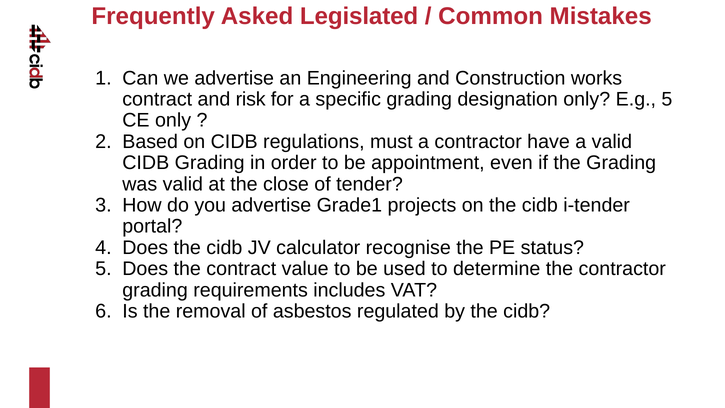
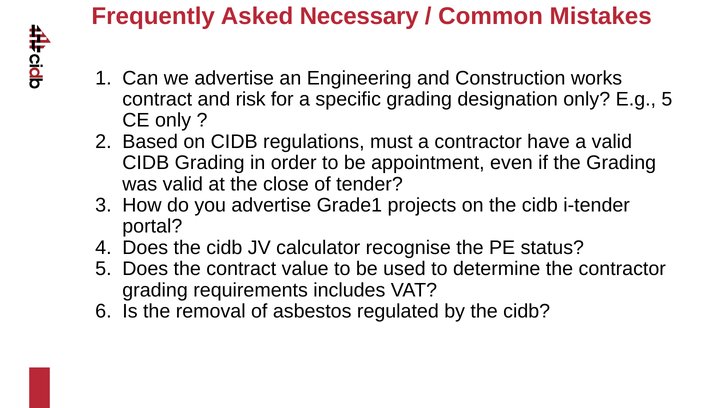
Legislated: Legislated -> Necessary
